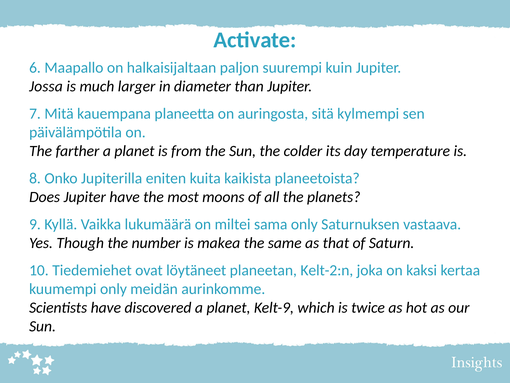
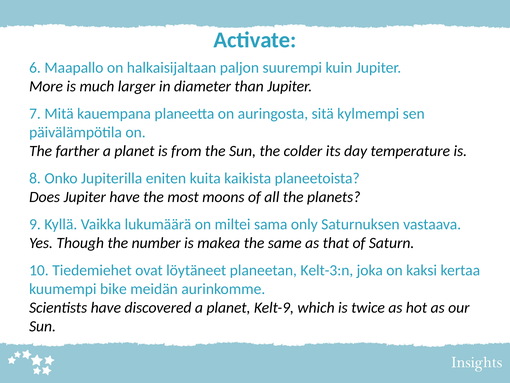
Jossa: Jossa -> More
Kelt-2:n: Kelt-2:n -> Kelt-3:n
kuumempi only: only -> bike
